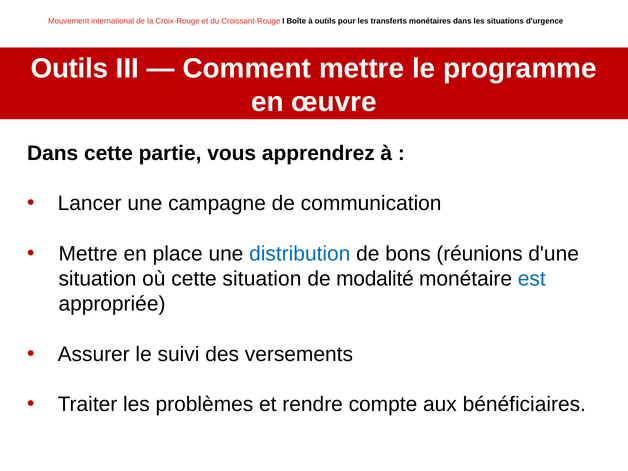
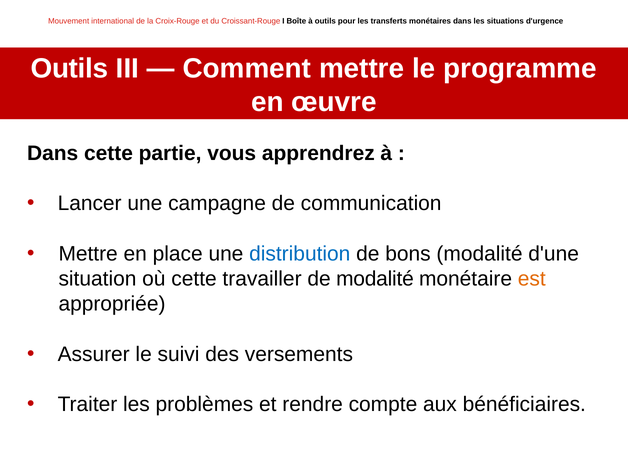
bons réunions: réunions -> modalité
cette situation: situation -> travailler
est colour: blue -> orange
